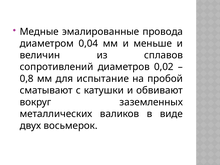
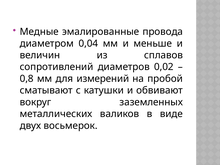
испытание: испытание -> измерений
